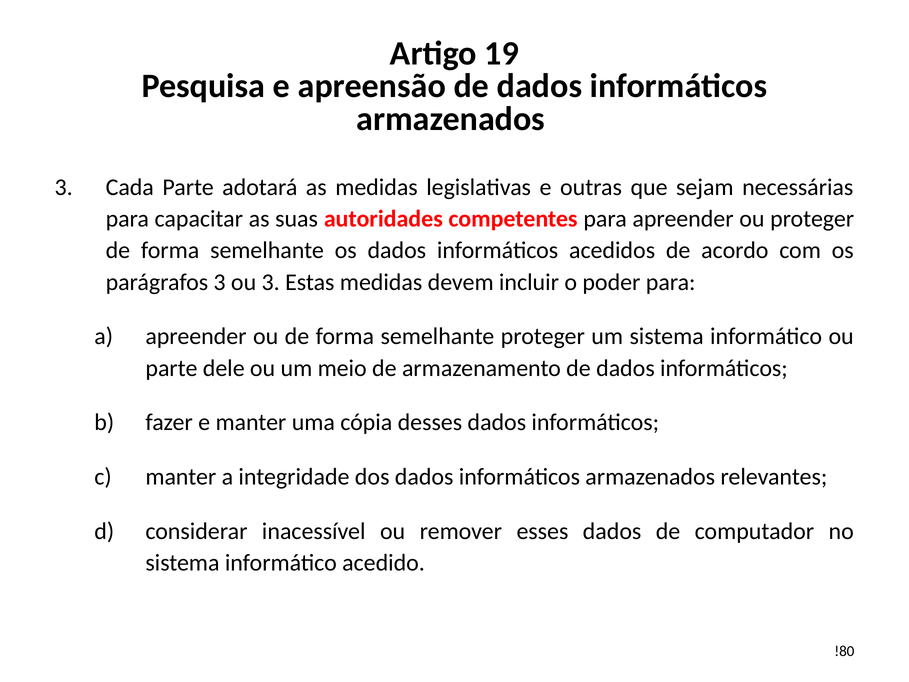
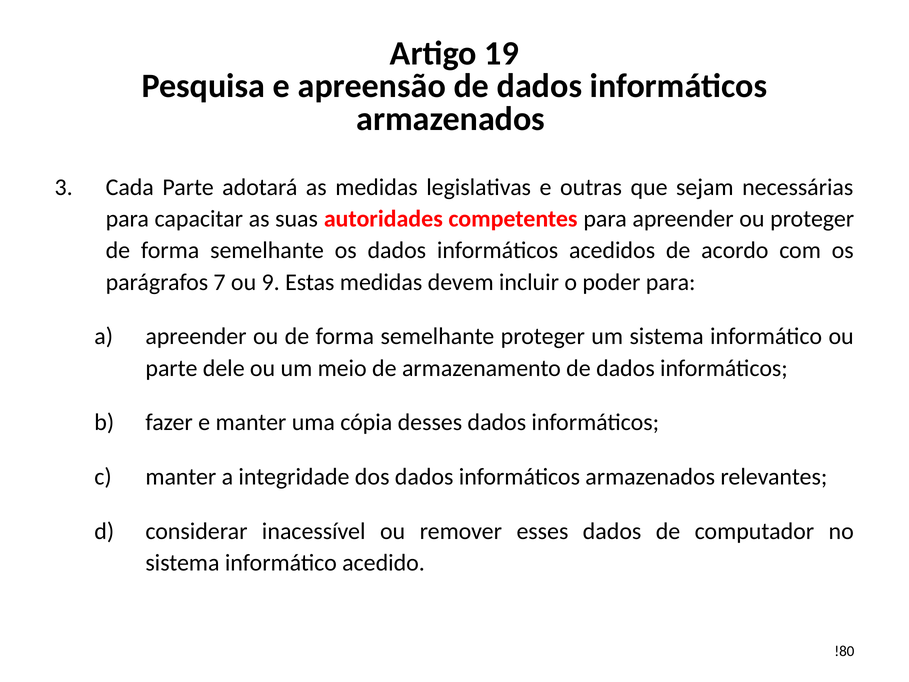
parágrafos 3: 3 -> 7
ou 3: 3 -> 9
